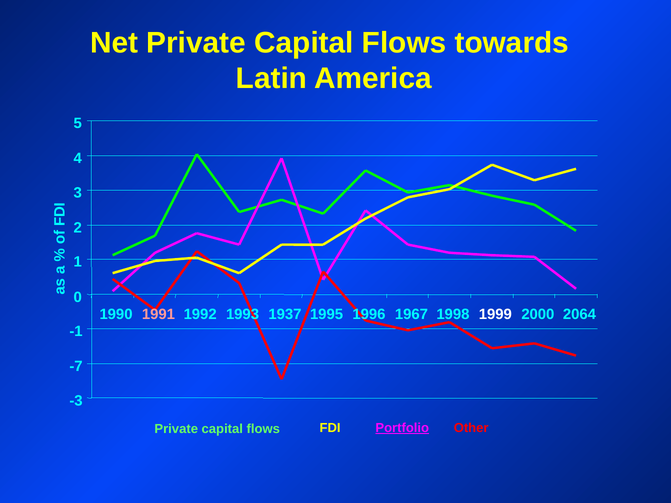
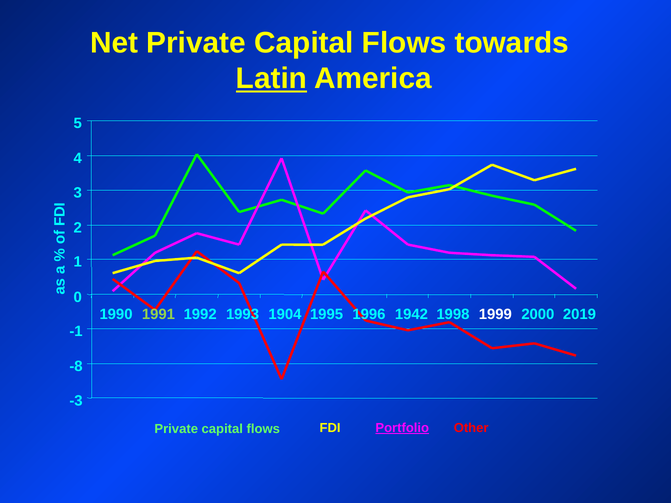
Latin underline: none -> present
1991 colour: pink -> light green
1937: 1937 -> 1904
1967: 1967 -> 1942
2064: 2064 -> 2019
-7: -7 -> -8
